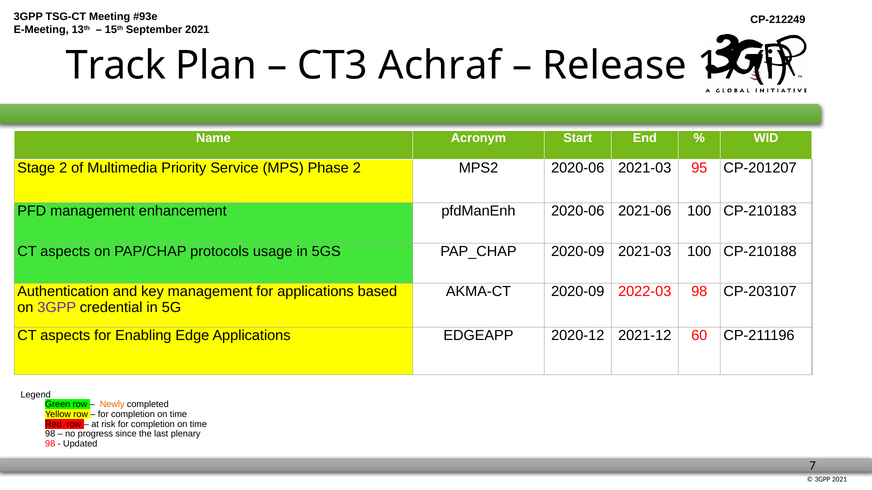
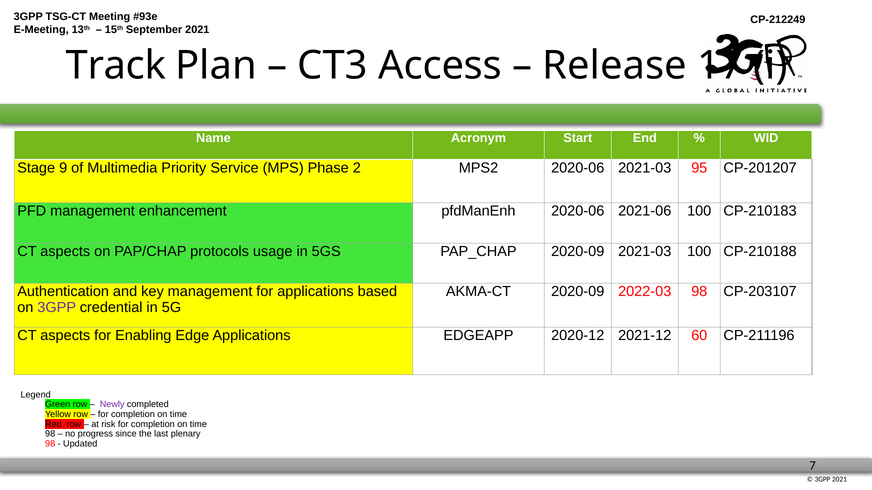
Achraf: Achraf -> Access
Stage 2: 2 -> 9
Newly colour: orange -> purple
